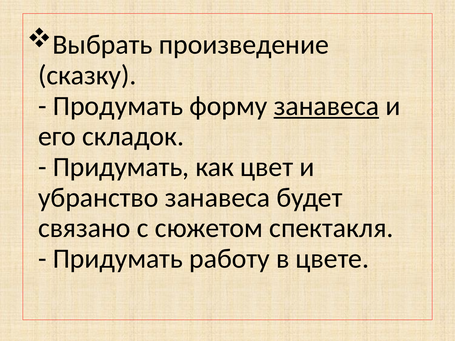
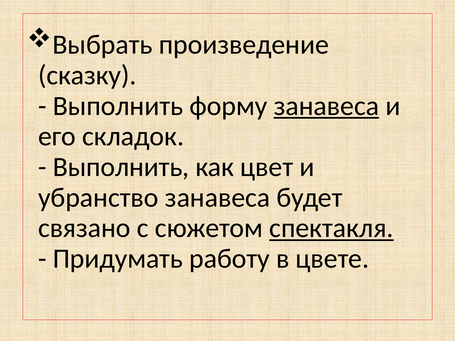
Продумать at (118, 106): Продумать -> Выполнить
Придумать at (121, 167): Придумать -> Выполнить
спектакля underline: none -> present
